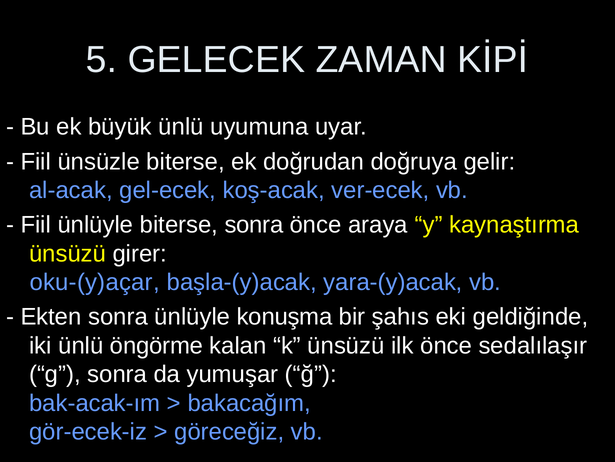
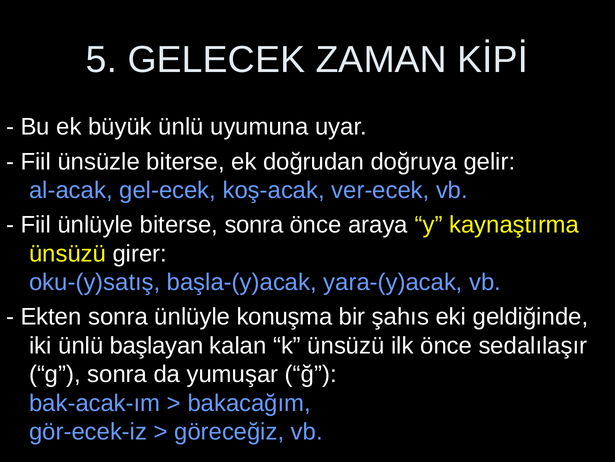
oku-(y)açar: oku-(y)açar -> oku-(y)satış
öngörme: öngörme -> başlayan
